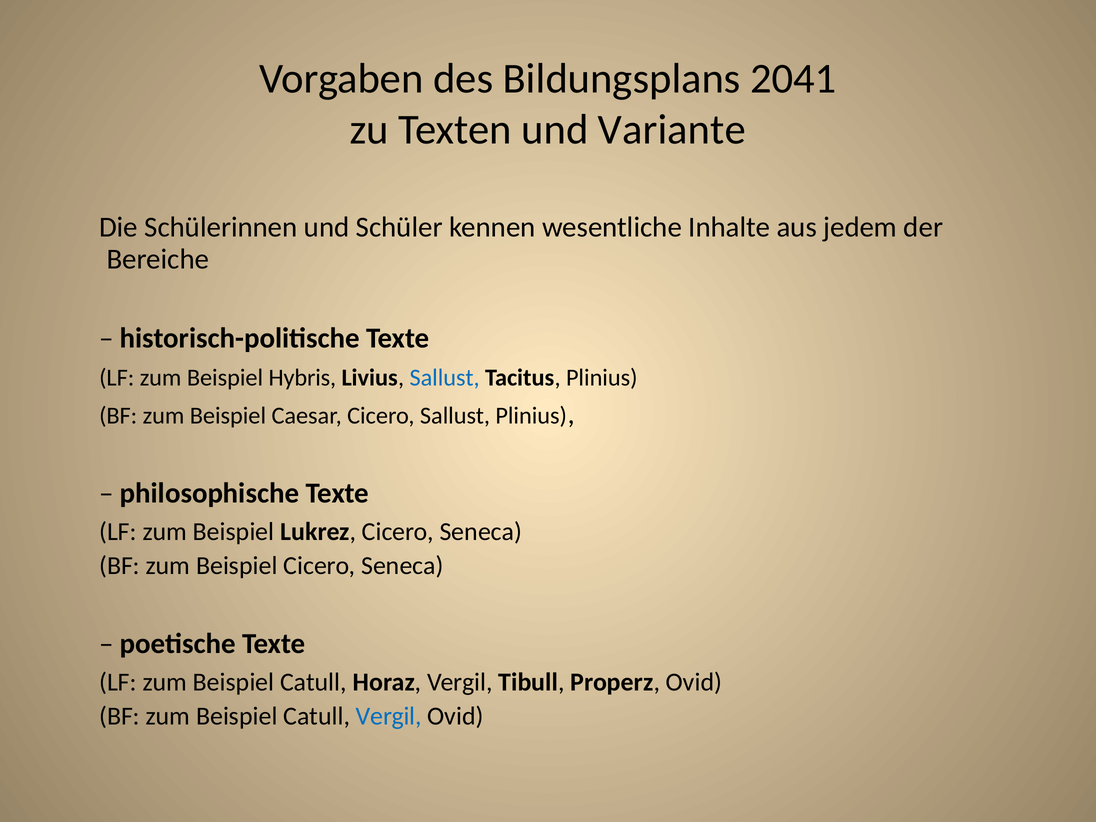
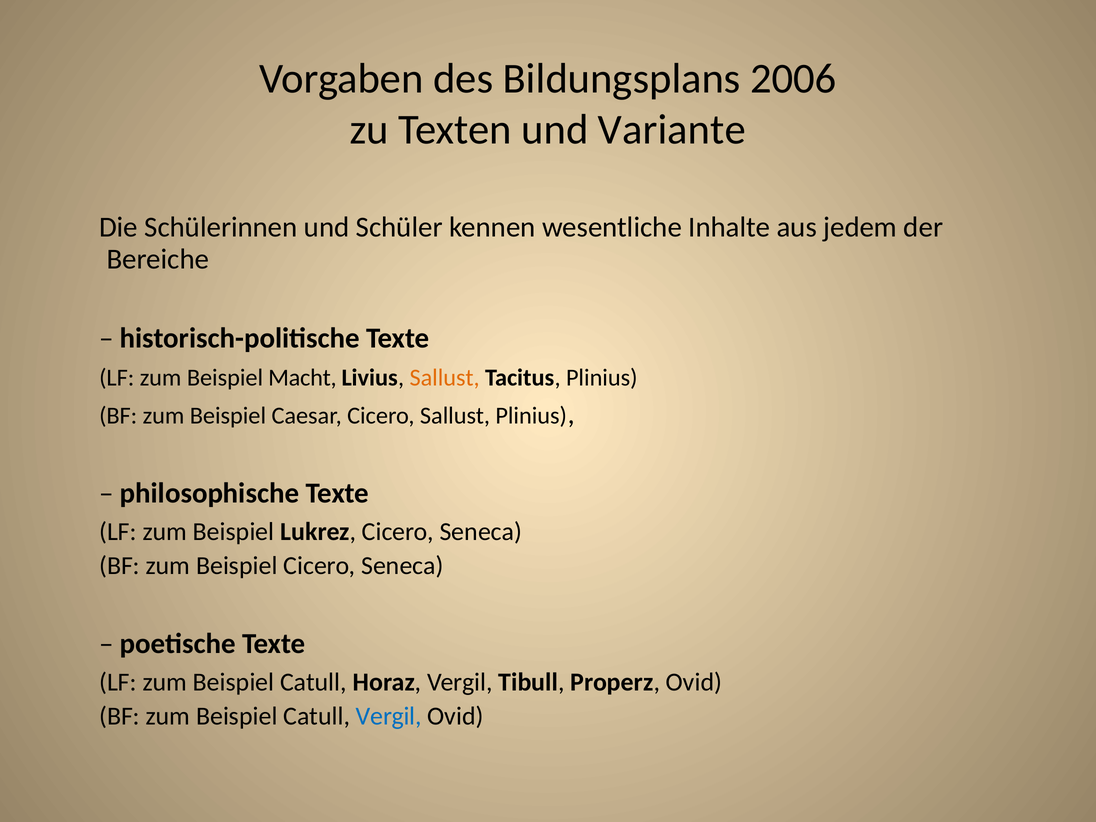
2041: 2041 -> 2006
Hybris: Hybris -> Macht
Sallust at (445, 378) colour: blue -> orange
